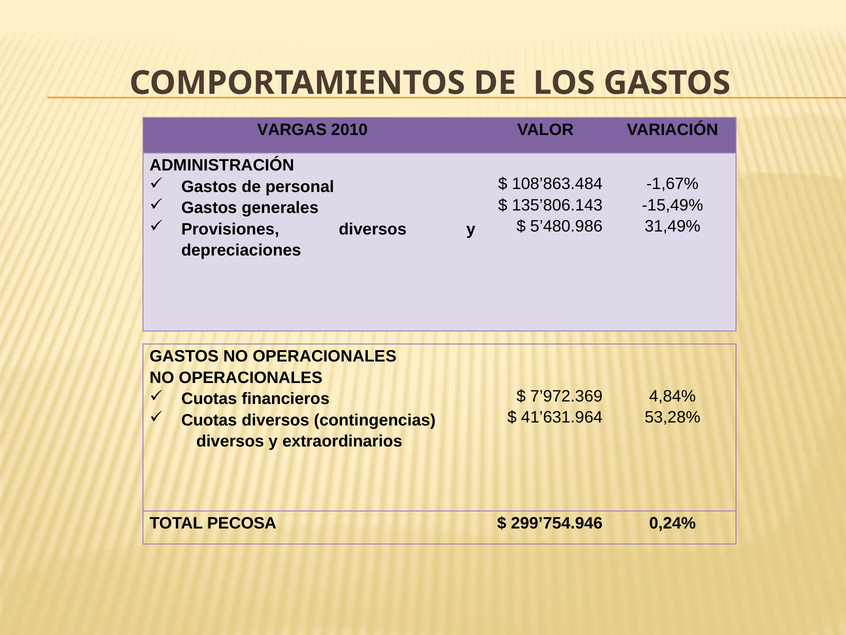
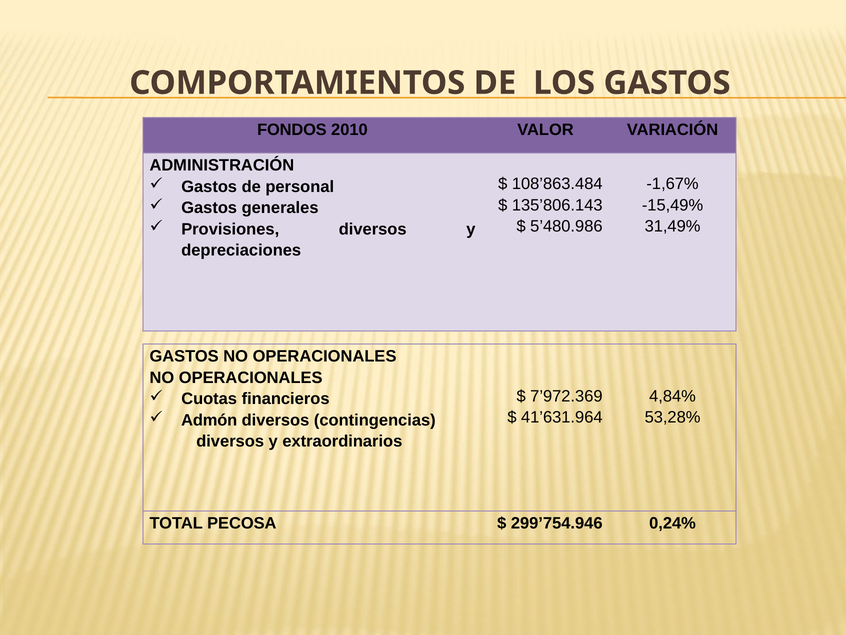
VARGAS: VARGAS -> FONDOS
Cuotas at (209, 420): Cuotas -> Admón
